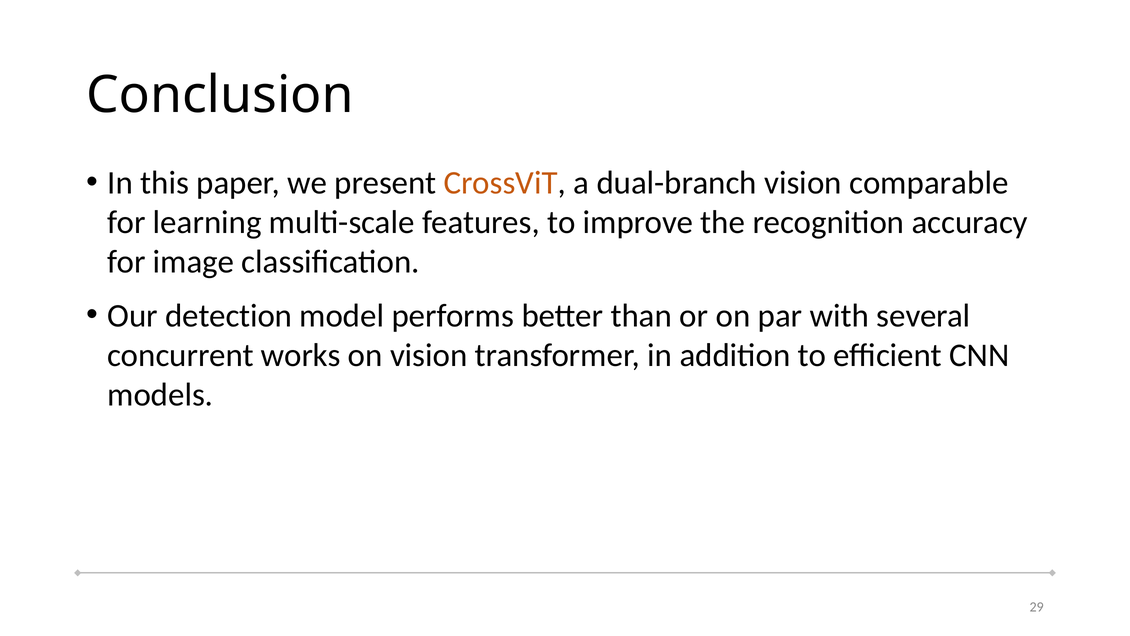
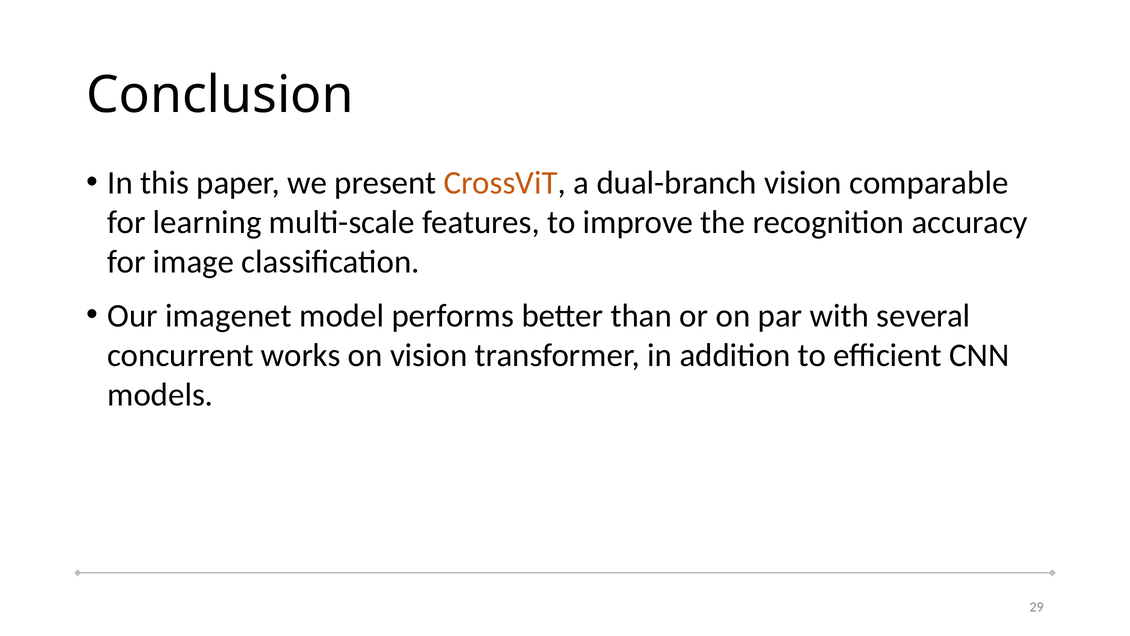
detection: detection -> imagenet
